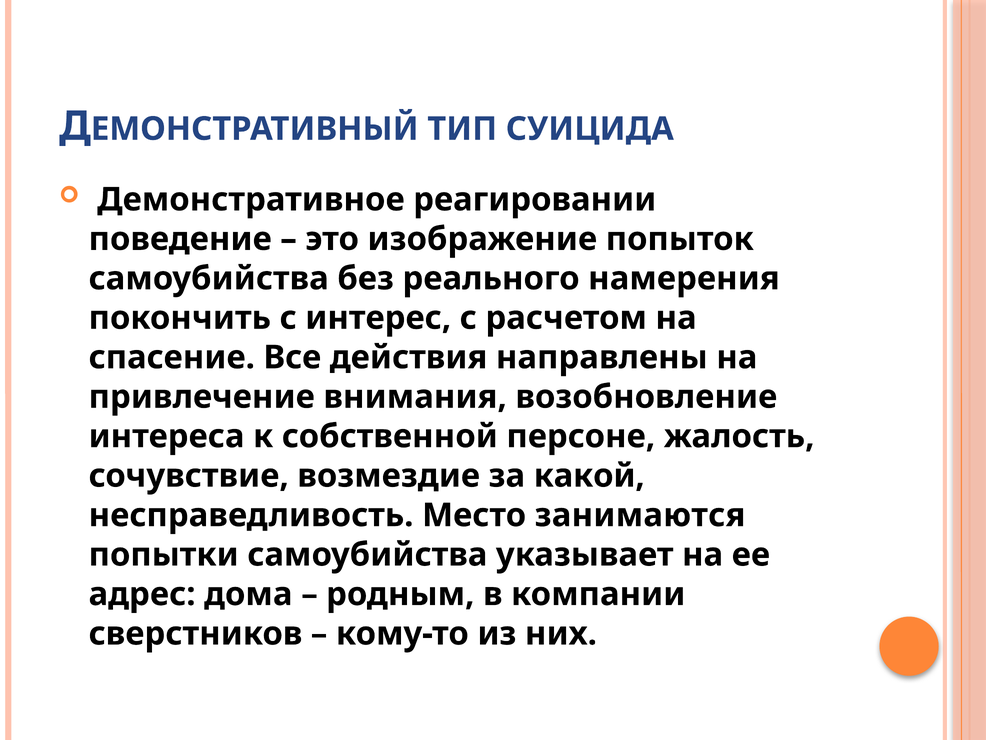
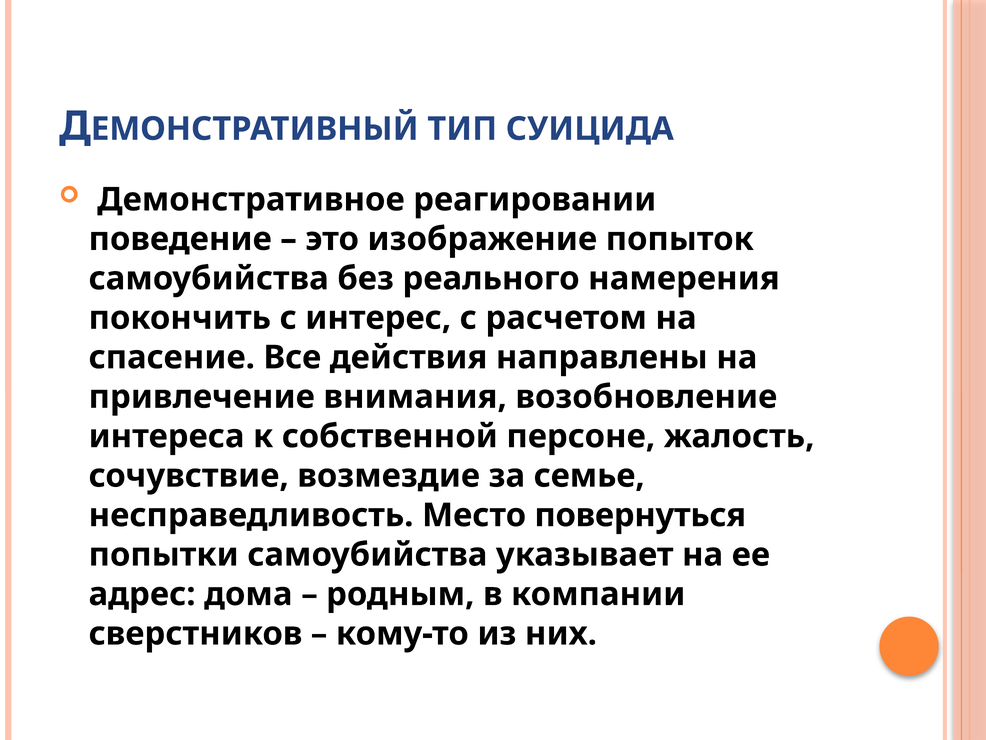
какой: какой -> семье
занимаются: занимаются -> повернуться
